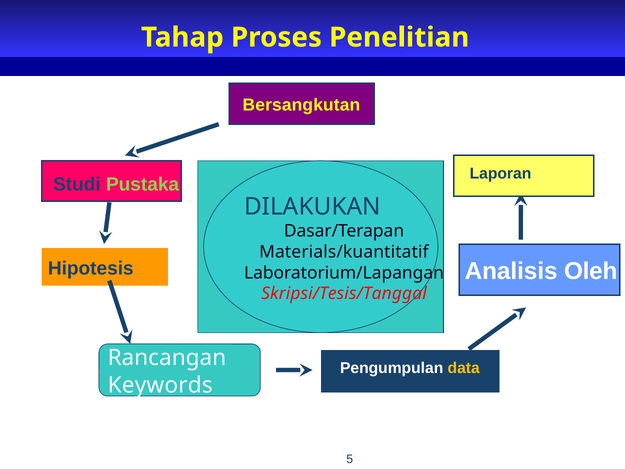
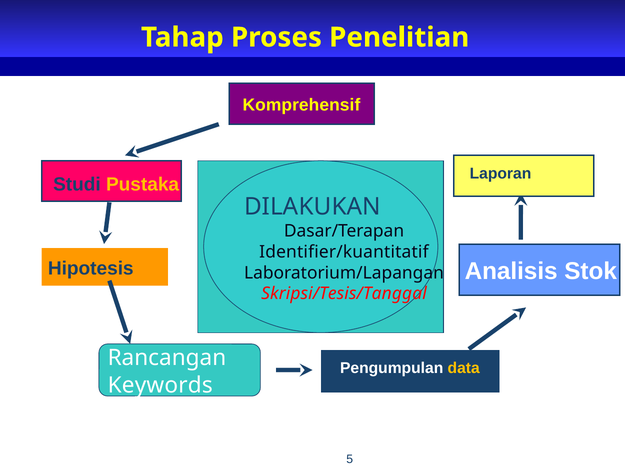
Bersangkutan: Bersangkutan -> Komprehensif
Pustaka colour: light green -> yellow
Materials/kuantitatif: Materials/kuantitatif -> Identifier/kuantitatif
Oleh: Oleh -> Stok
